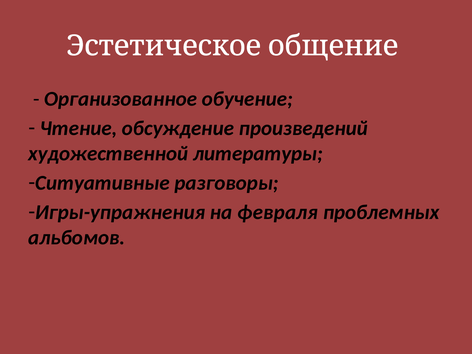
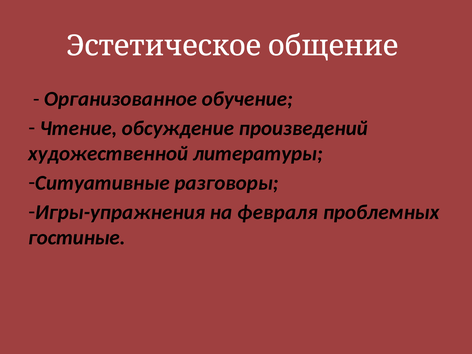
альбомов: альбомов -> гостиные
